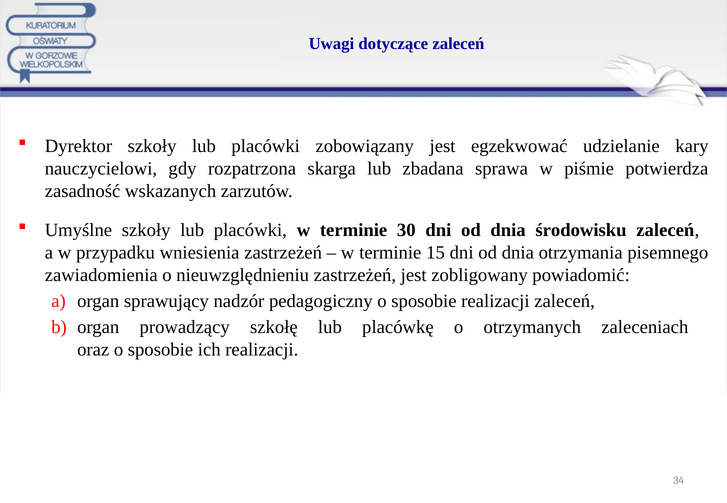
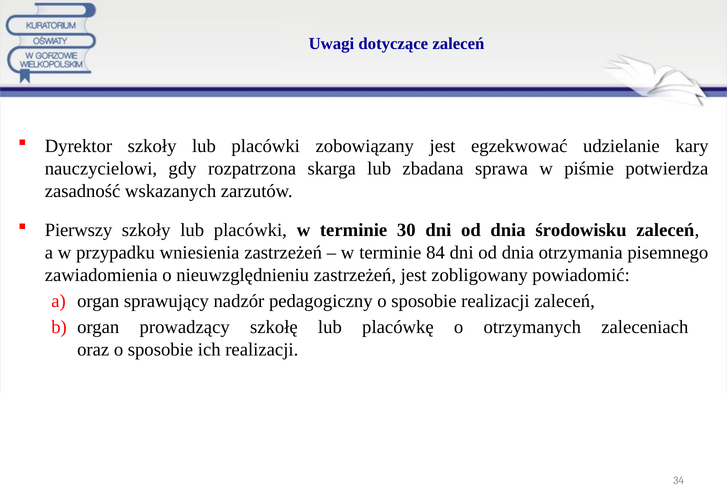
Umyślne: Umyślne -> Pierwszy
15: 15 -> 84
